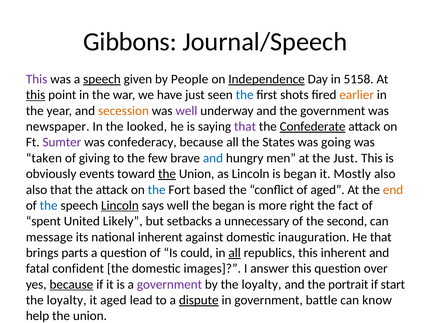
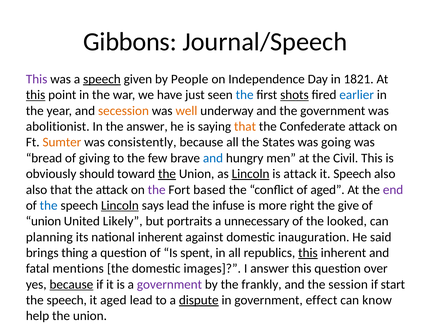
Independence underline: present -> none
5158: 5158 -> 1821
shots underline: none -> present
earlier colour: orange -> blue
well at (186, 111) colour: purple -> orange
newspaper: newspaper -> abolitionist
the looked: looked -> answer
that at (245, 127) colour: purple -> orange
Confederate underline: present -> none
Sumter colour: purple -> orange
confederacy: confederacy -> consistently
taken: taken -> bread
the Just: Just -> Civil
events: events -> should
Lincoln at (251, 174) underline: none -> present
is began: began -> attack
it Mostly: Mostly -> Speech
the at (157, 190) colour: blue -> purple
end colour: orange -> purple
says well: well -> lead
the began: began -> infuse
fact: fact -> give
spent at (43, 221): spent -> union
setbacks: setbacks -> portraits
second: second -> looked
message: message -> planning
He that: that -> said
parts: parts -> thing
could: could -> spent
all at (235, 253) underline: present -> none
this at (308, 253) underline: none -> present
confident: confident -> mentions
by the loyalty: loyalty -> frankly
portrait: portrait -> session
loyalty at (67, 300): loyalty -> speech
battle: battle -> effect
